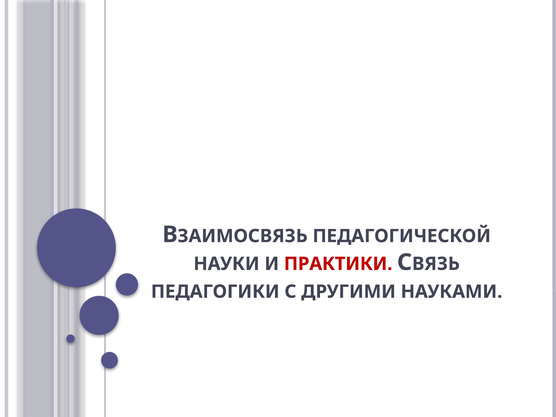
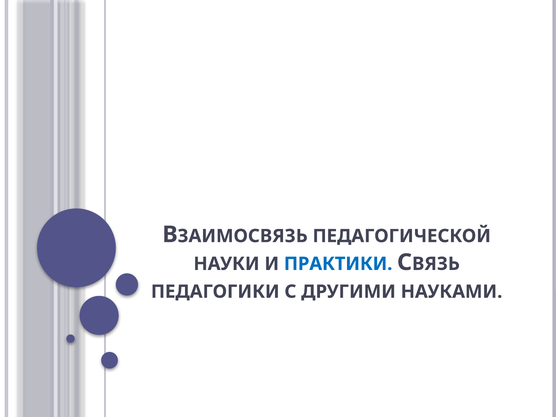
ПРАКТИКИ colour: red -> blue
